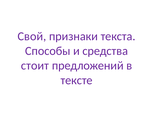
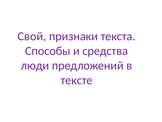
стоит: стоит -> люди
